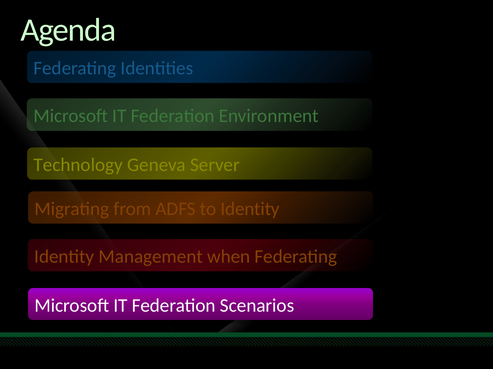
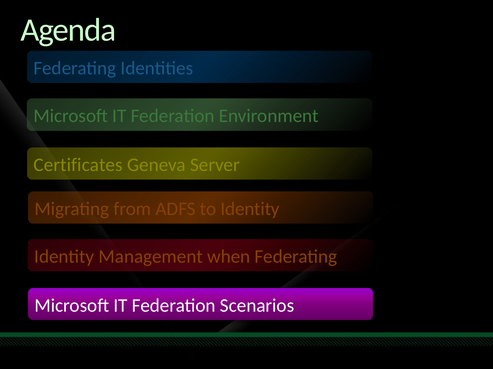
Technology: Technology -> Certificates
